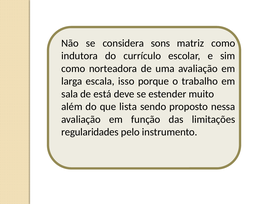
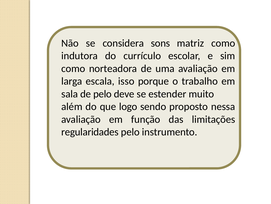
de está: está -> pelo
lista: lista -> logo
